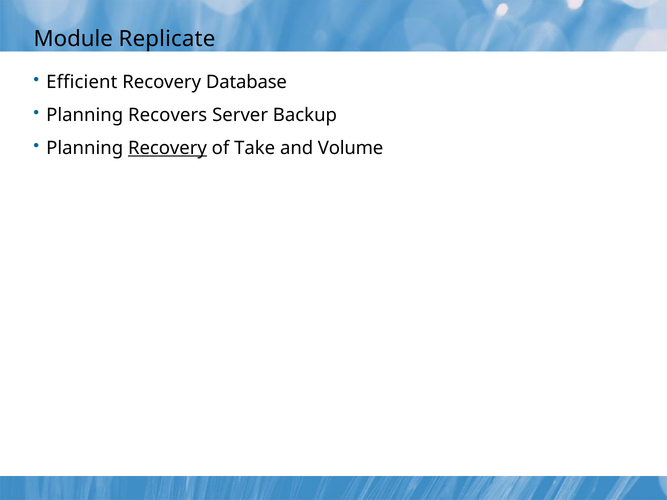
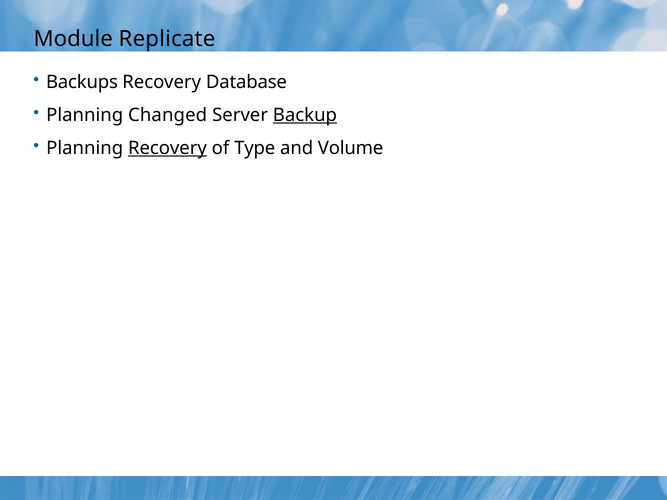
Efficient: Efficient -> Backups
Recovers: Recovers -> Changed
Backup underline: none -> present
Take: Take -> Type
